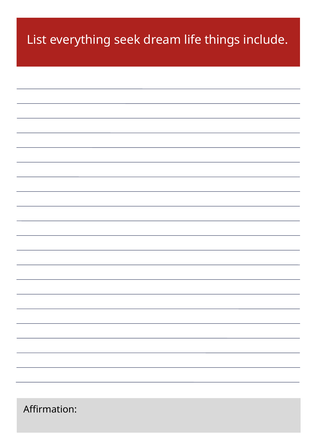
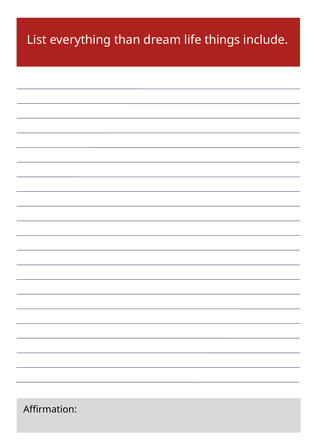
seek: seek -> than
